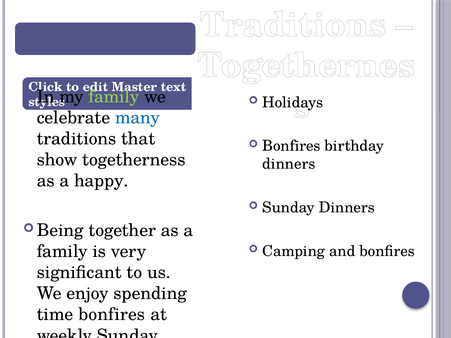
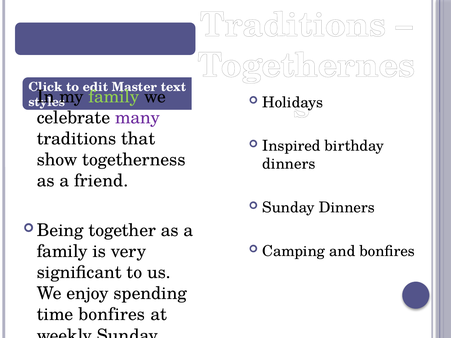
many colour: blue -> purple
Bonfires at (291, 146): Bonfires -> Inspired
happy: happy -> friend
